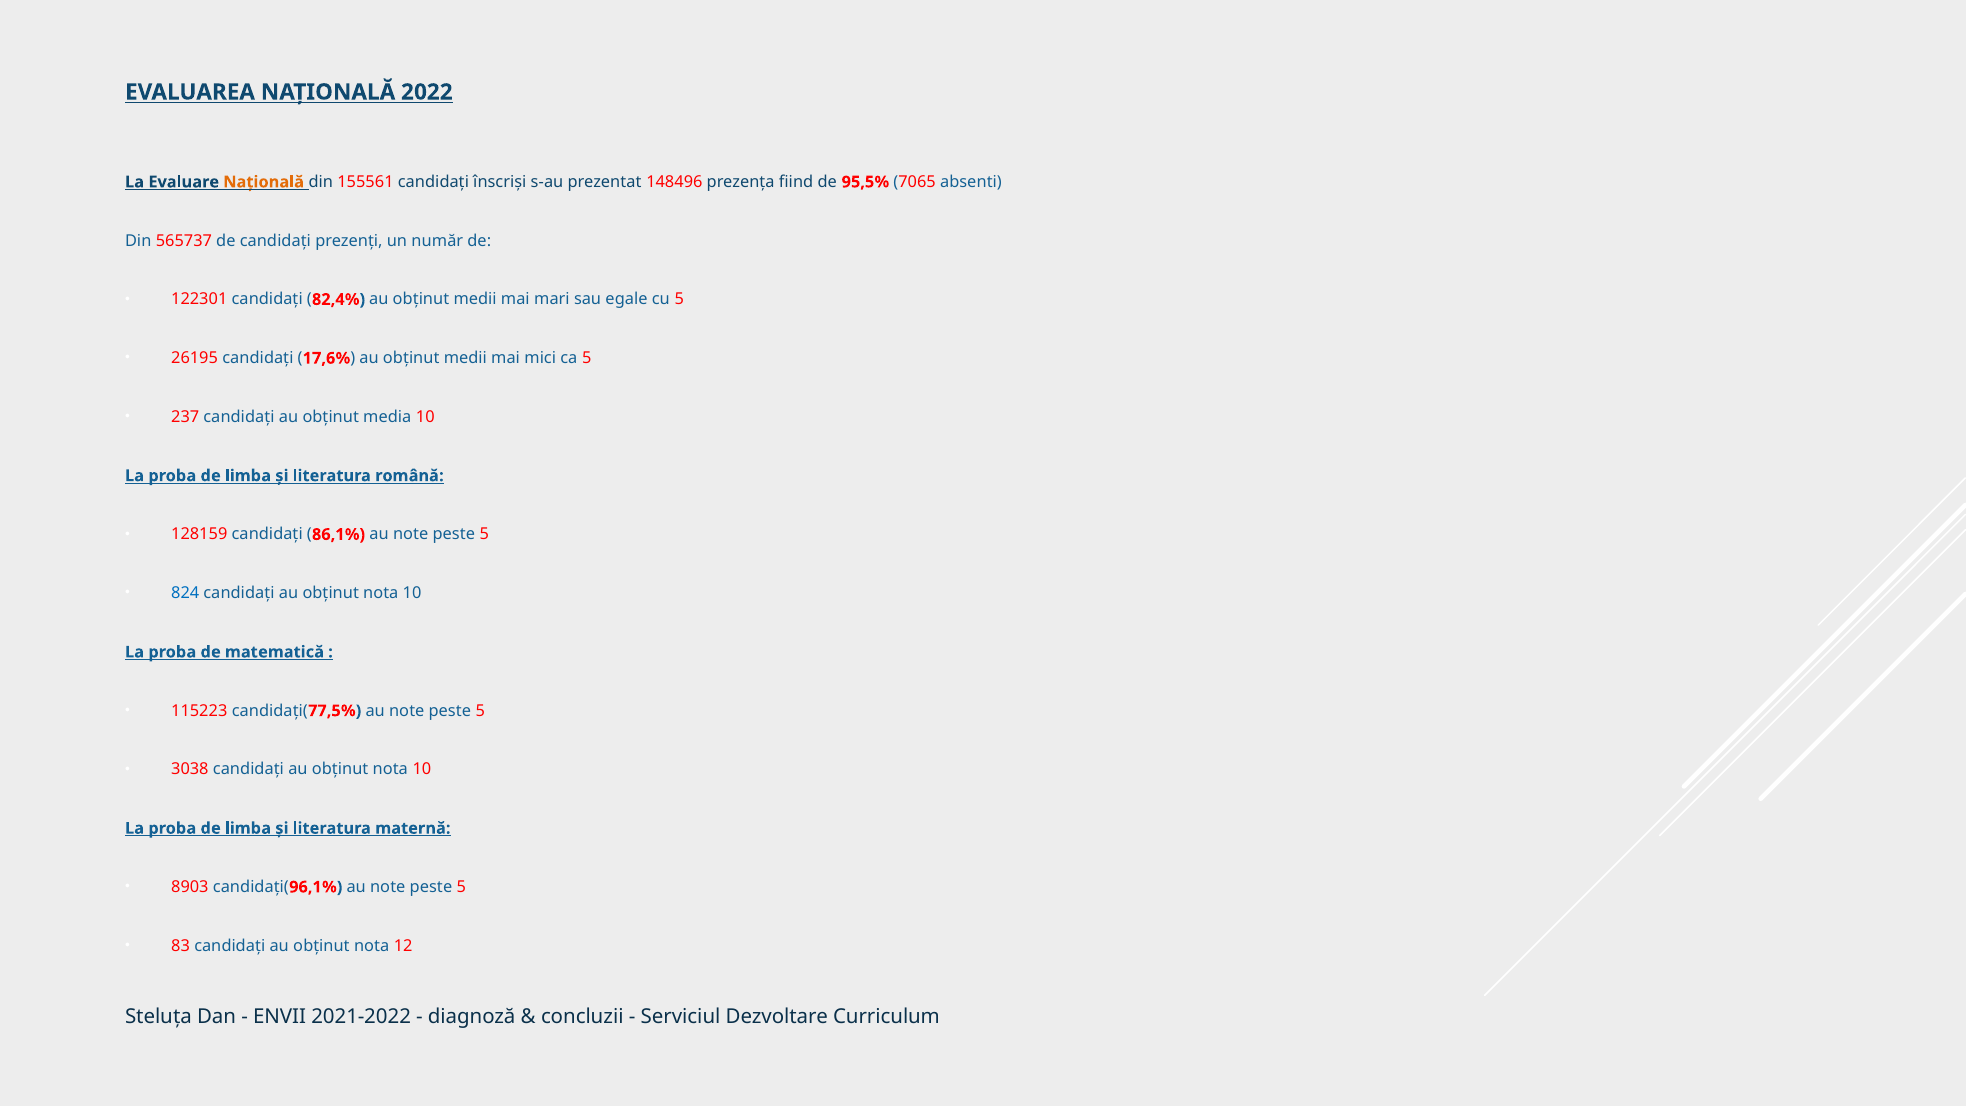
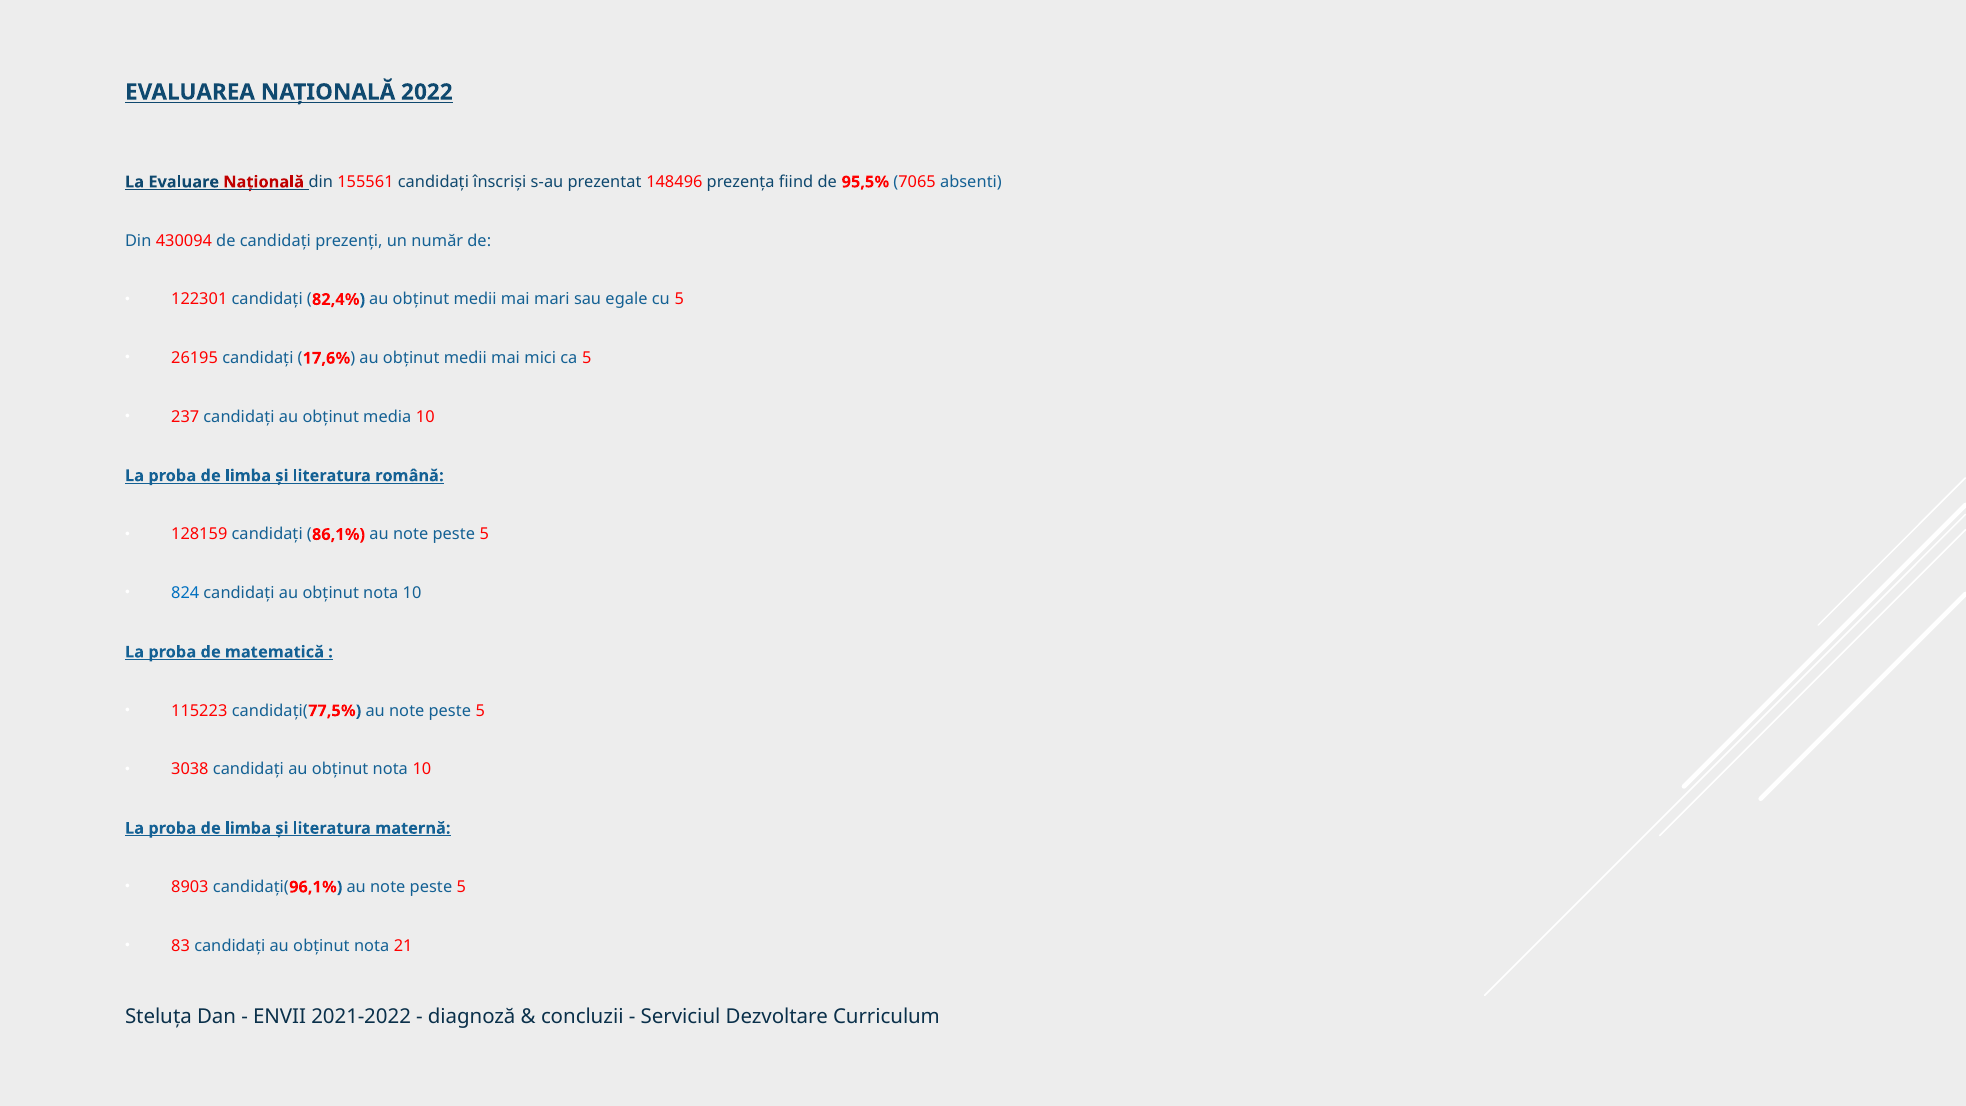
Națională at (264, 182) colour: orange -> red
565737: 565737 -> 430094
12: 12 -> 21
